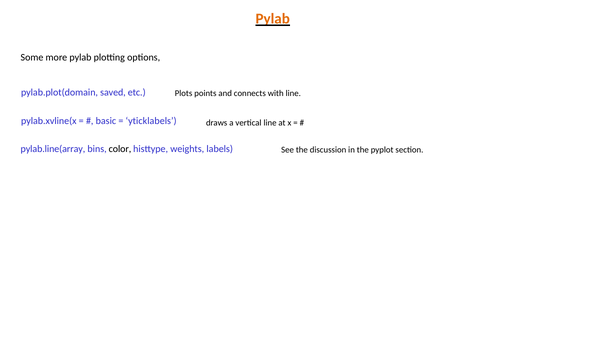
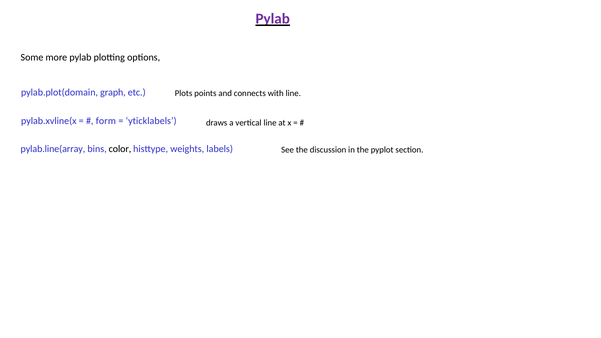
Pylab at (273, 19) colour: orange -> purple
saved: saved -> graph
basic: basic -> form
